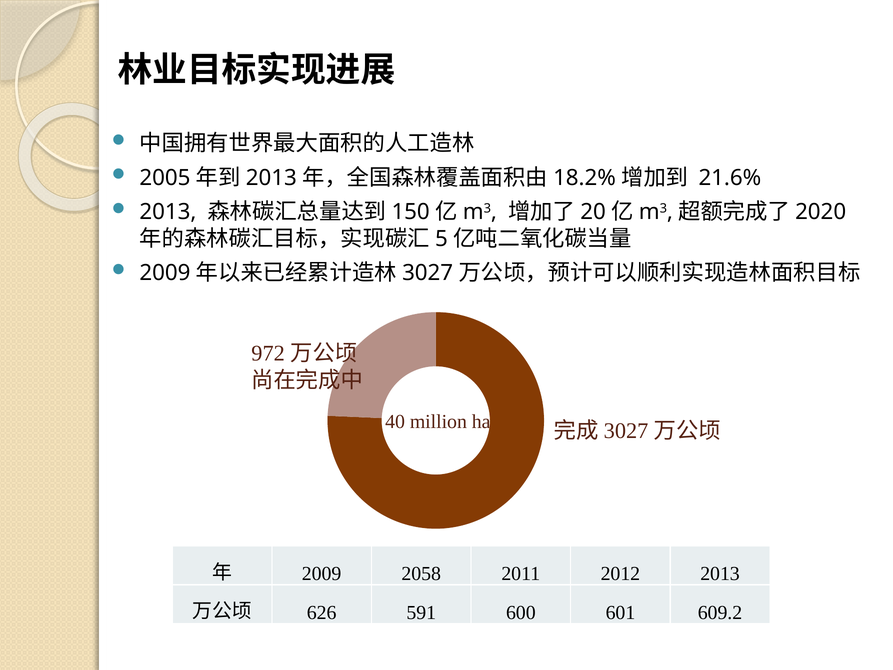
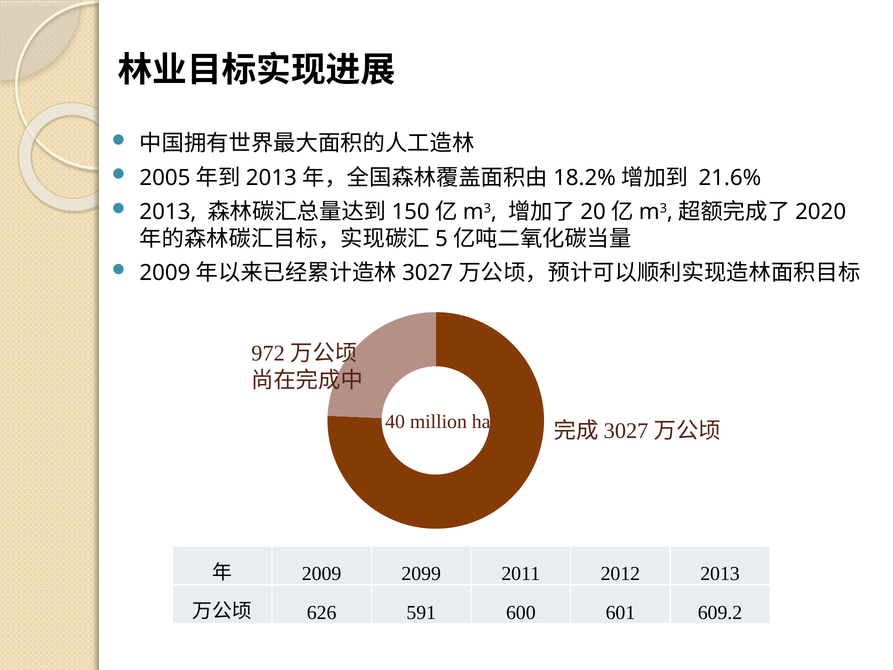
2058: 2058 -> 2099
